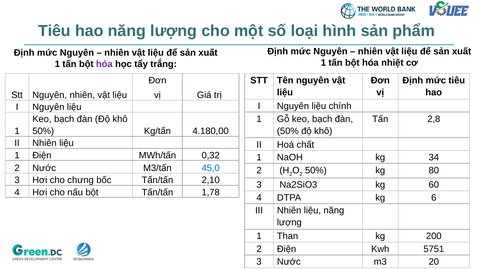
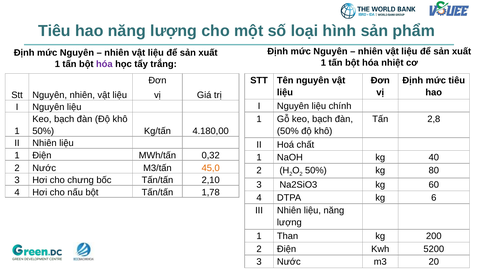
34: 34 -> 40
45,0 colour: blue -> orange
5751: 5751 -> 5200
